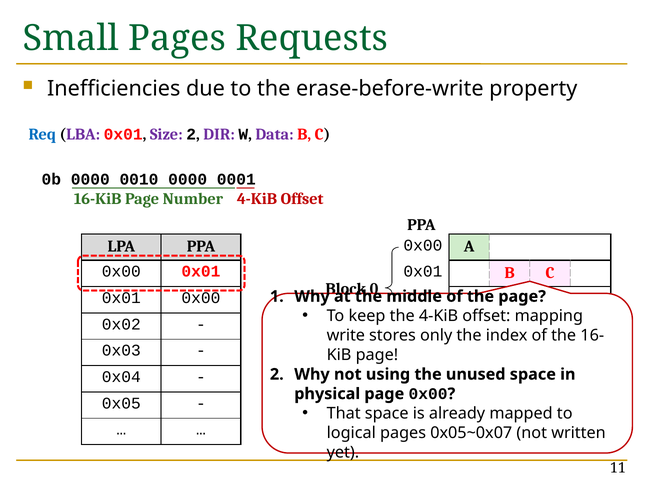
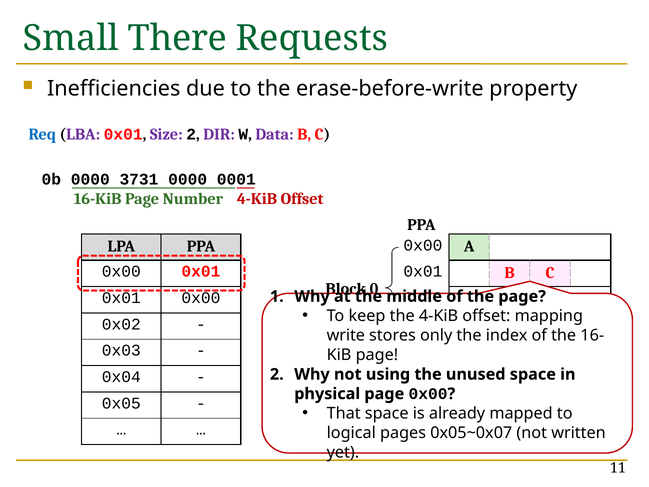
Small Pages: Pages -> There
0010: 0010 -> 3731
